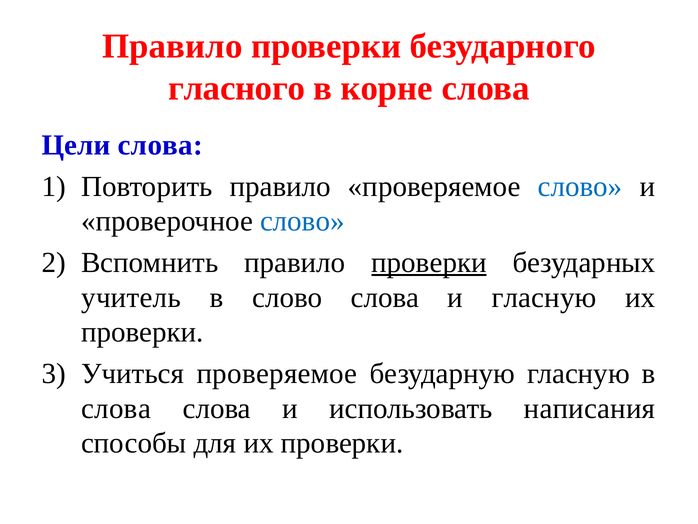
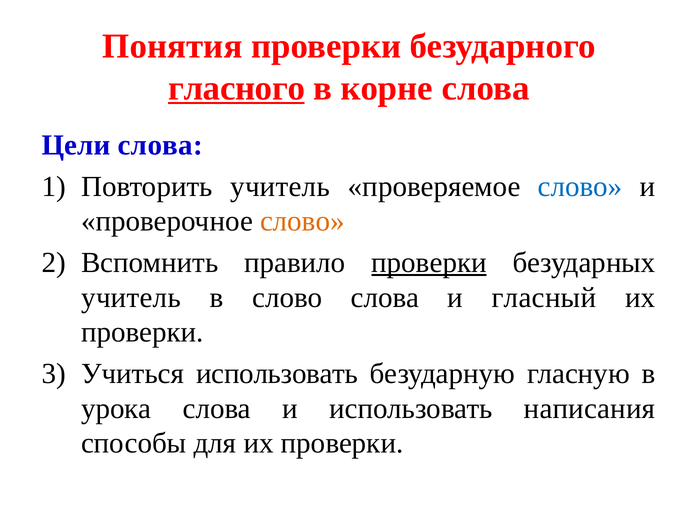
Правило at (172, 46): Правило -> Понятия
гласного underline: none -> present
Повторить правило: правило -> учитель
слово at (302, 221) colour: blue -> orange
и гласную: гласную -> гласный
Учиться проверяемое: проверяемое -> использовать
слова at (116, 408): слова -> урока
